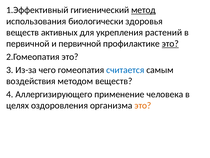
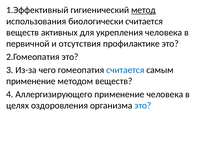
биологически здоровья: здоровья -> считается
укрепления растений: растений -> человека
и первичной: первичной -> отсутствия
это at (170, 44) underline: present -> none
воздействия at (31, 81): воздействия -> применение
это at (143, 105) colour: orange -> blue
